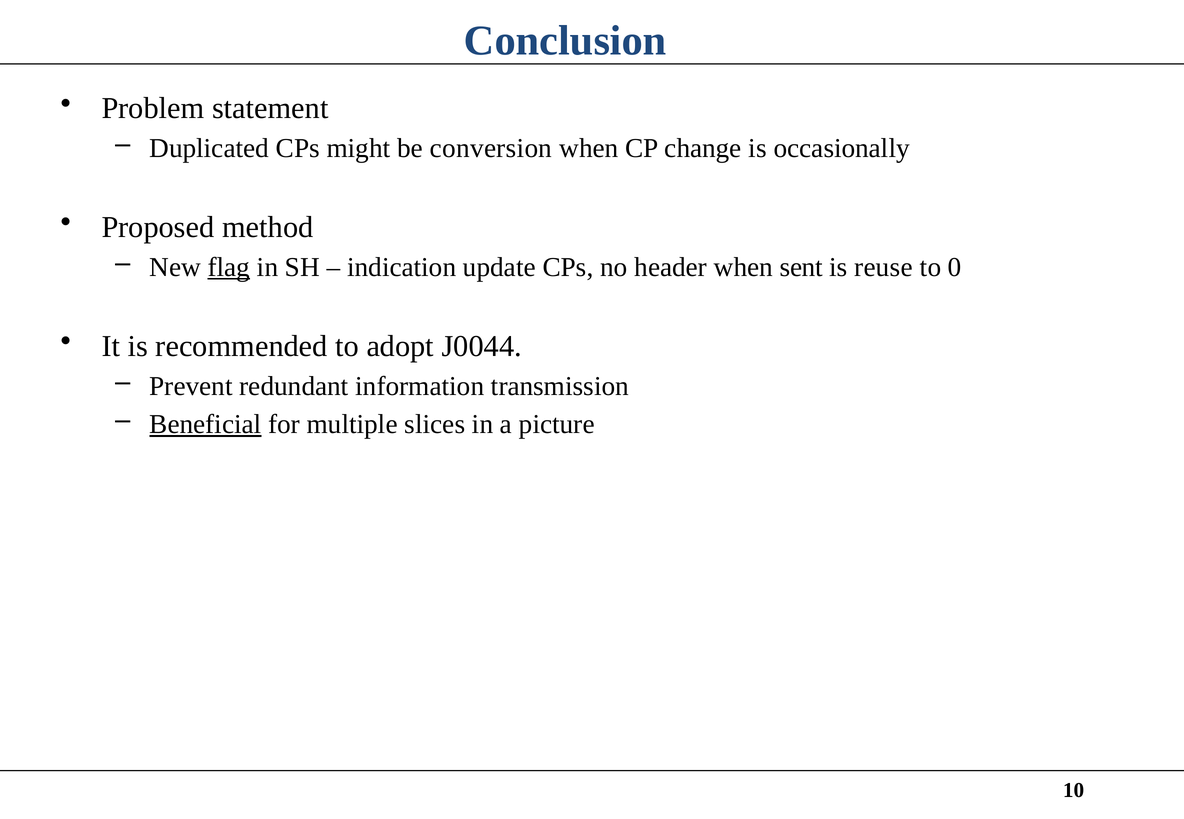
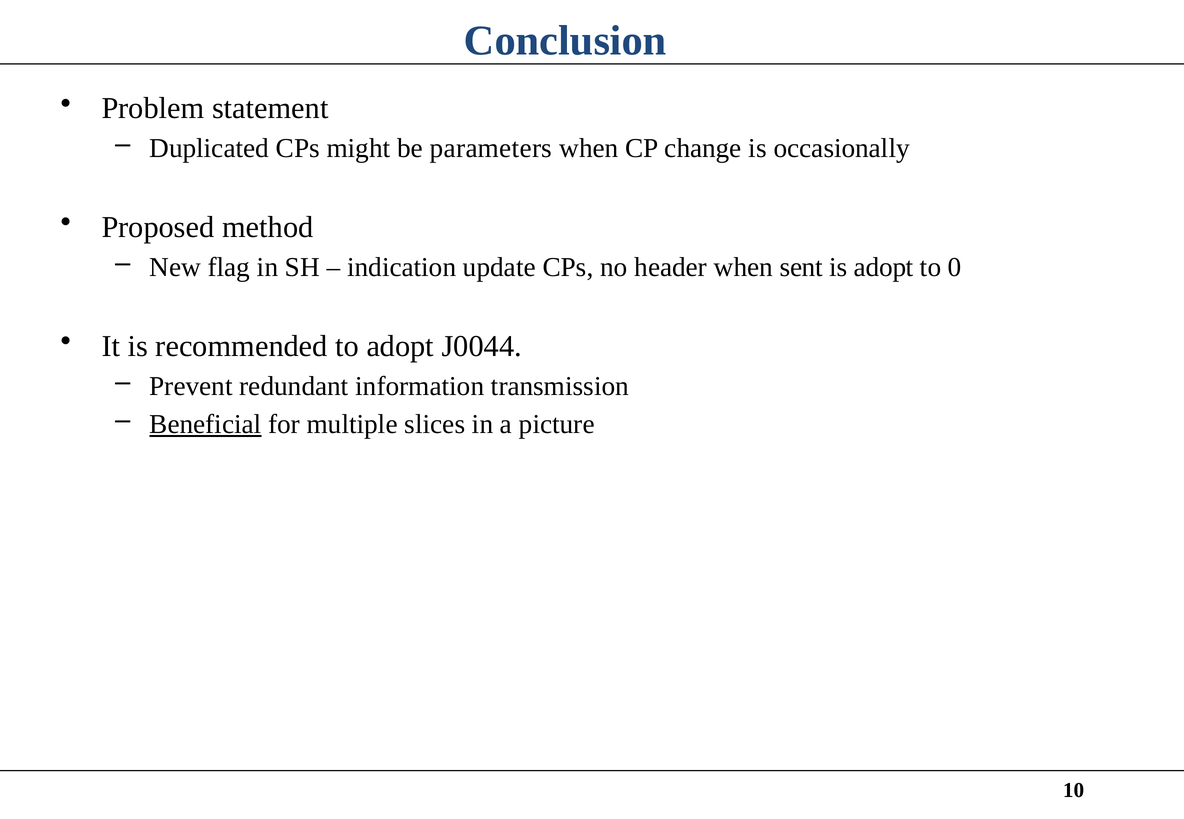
conversion: conversion -> parameters
flag underline: present -> none
is reuse: reuse -> adopt
